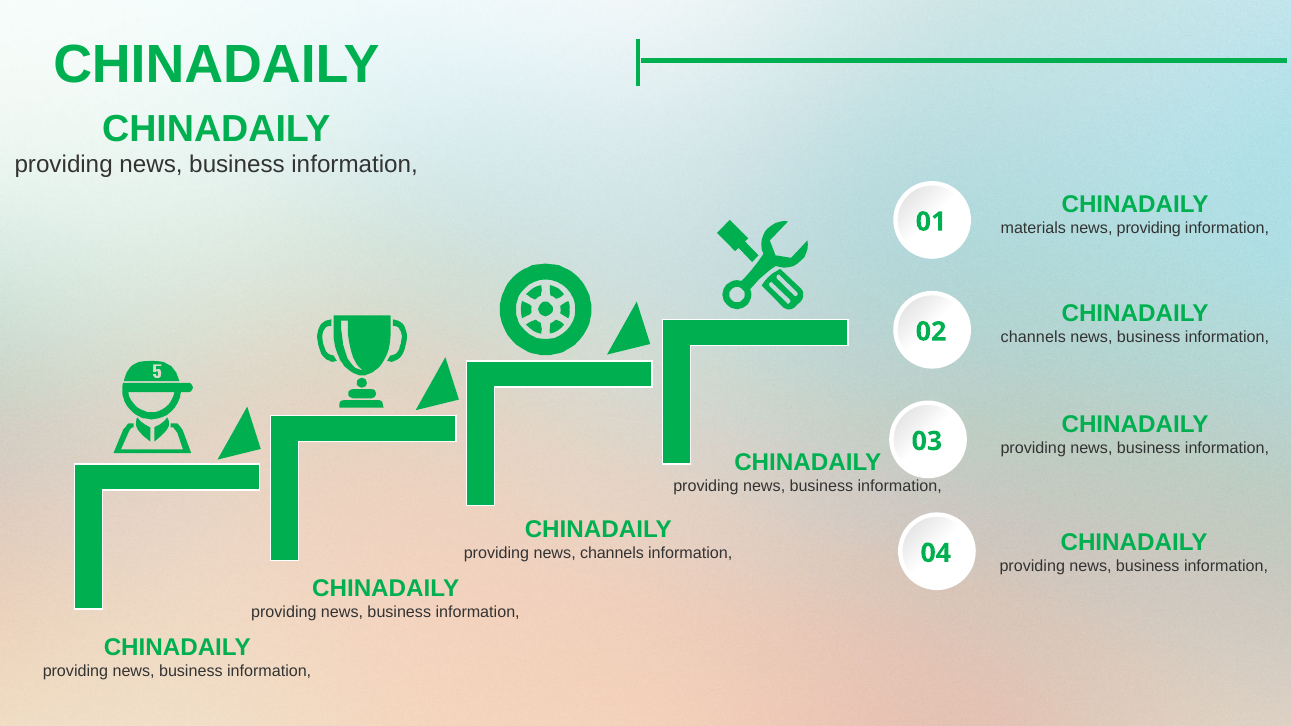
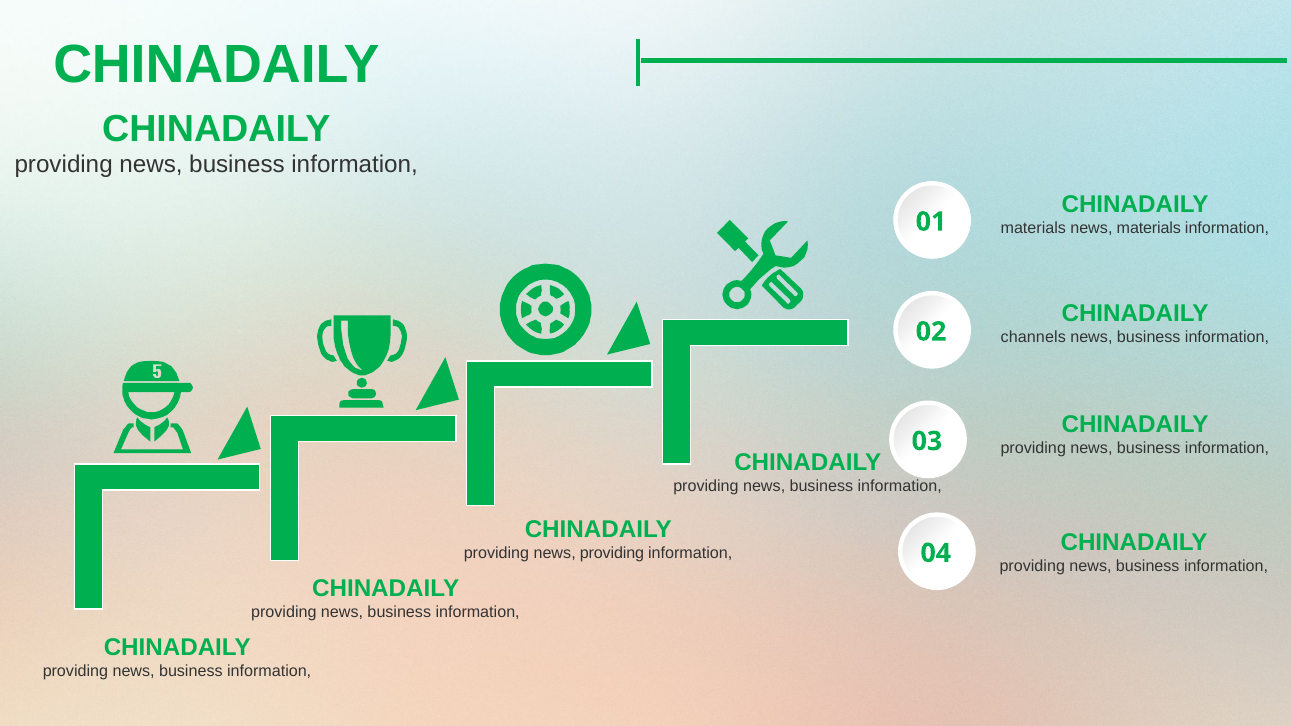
news providing: providing -> materials
news channels: channels -> providing
